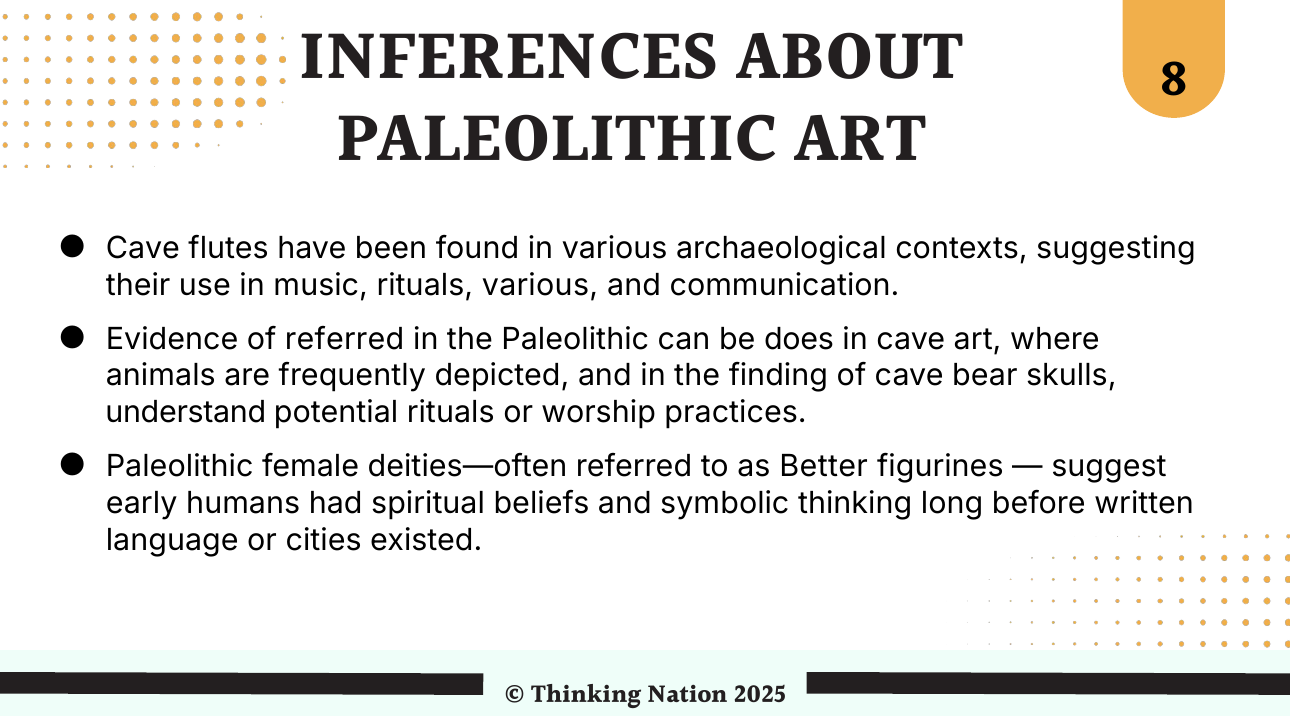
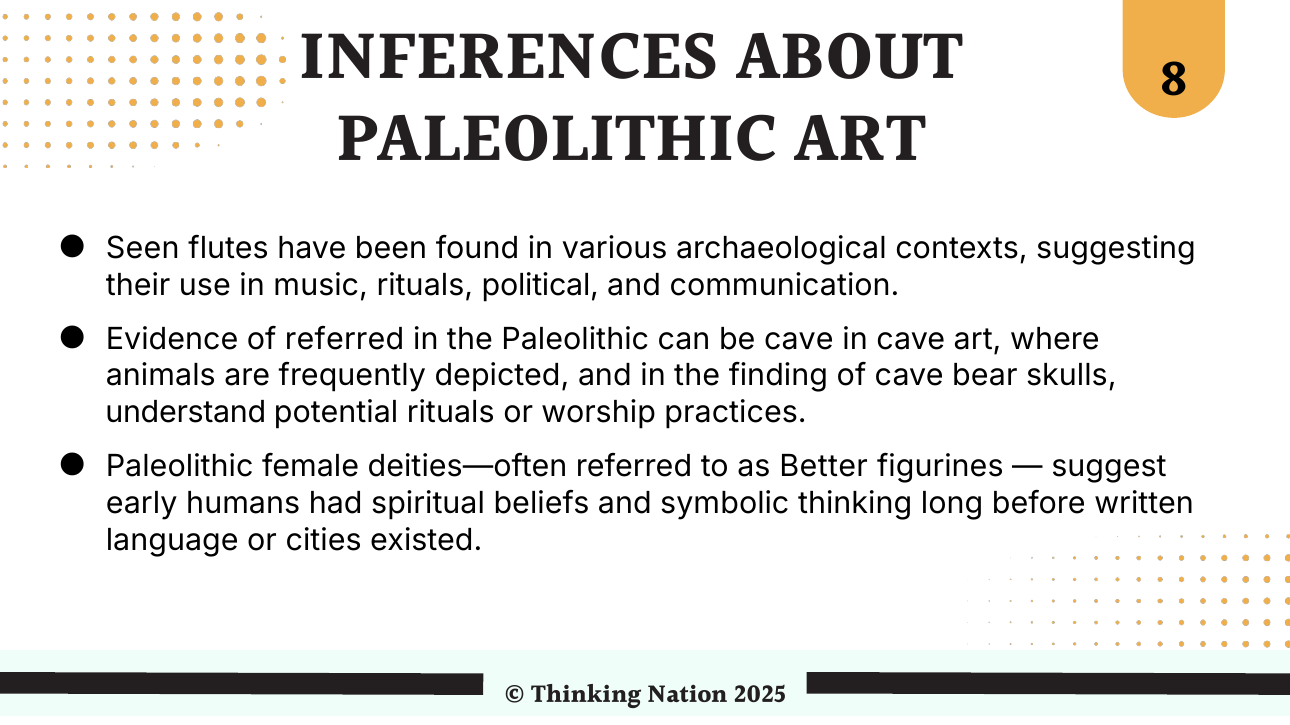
Cave at (143, 249): Cave -> Seen
rituals various: various -> political
be does: does -> cave
